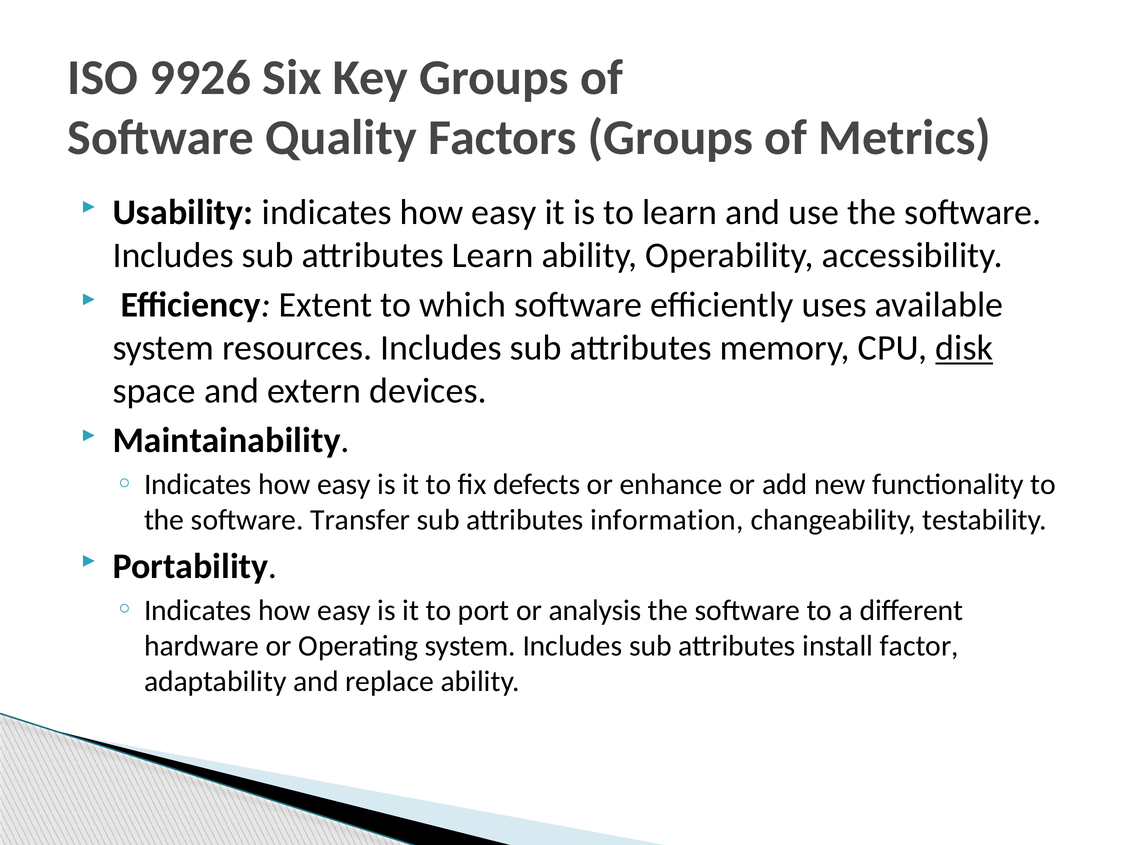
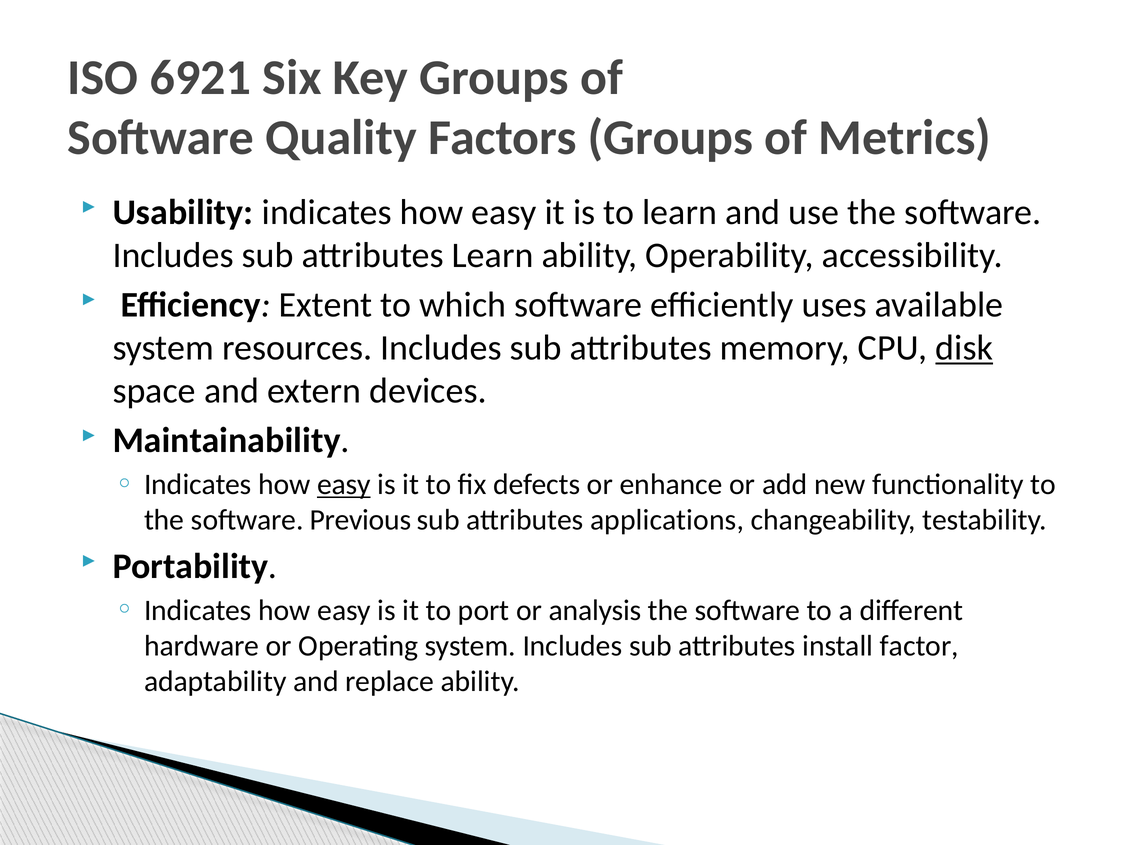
9926: 9926 -> 6921
easy at (344, 485) underline: none -> present
Transfer: Transfer -> Previous
information: information -> applications
